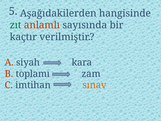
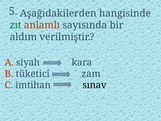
kaçtır: kaçtır -> aldım
toplamı: toplamı -> tüketici
sınav colour: orange -> black
